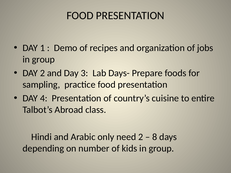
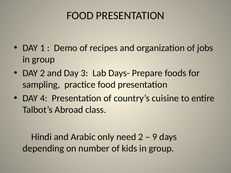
8: 8 -> 9
